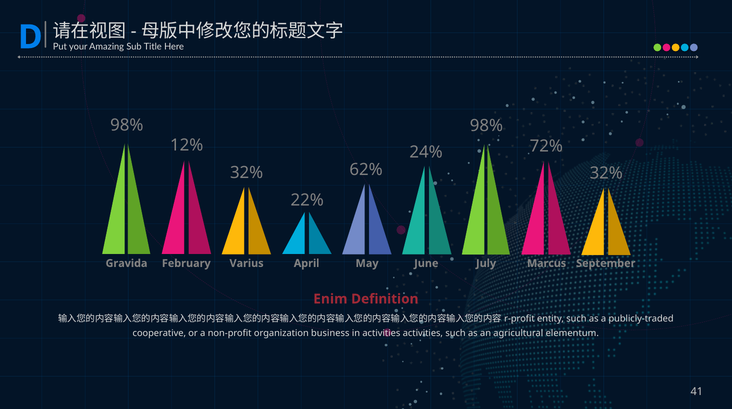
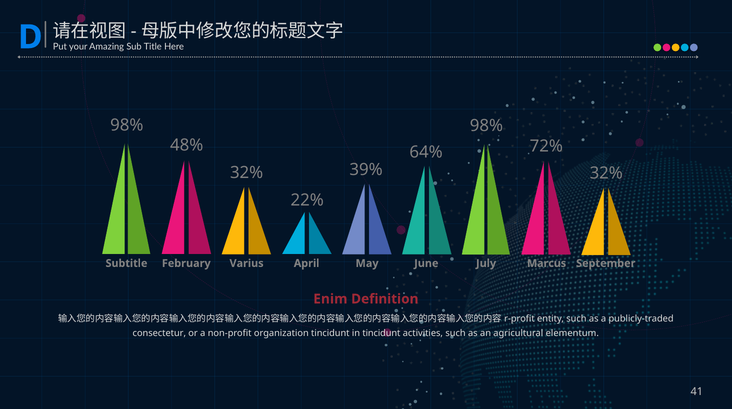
12%: 12% -> 48%
24%: 24% -> 64%
62%: 62% -> 39%
Gravida: Gravida -> Subtitle
cooperative: cooperative -> consectetur
organization business: business -> tincidunt
in activities: activities -> tincidunt
